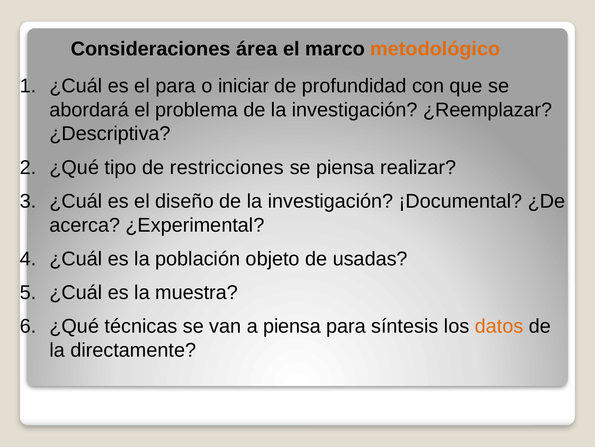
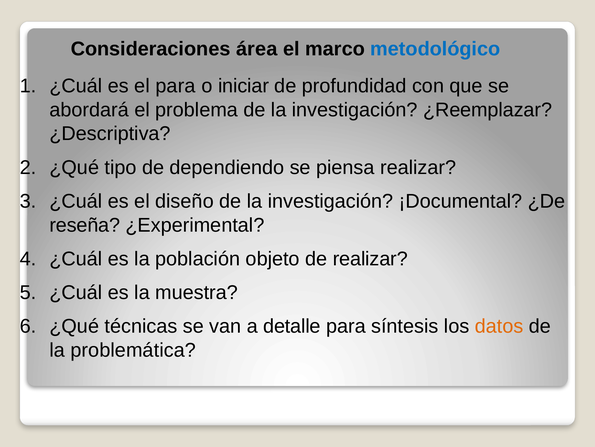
metodológico colour: orange -> blue
restricciones: restricciones -> dependiendo
acerca: acerca -> reseña
de usadas: usadas -> realizar
a piensa: piensa -> detalle
directamente: directamente -> problemática
